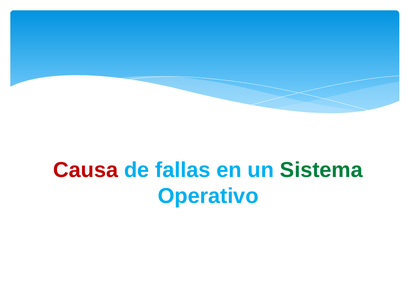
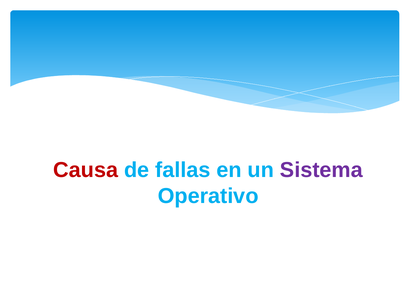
Sistema colour: green -> purple
